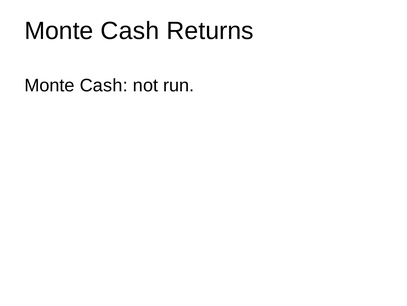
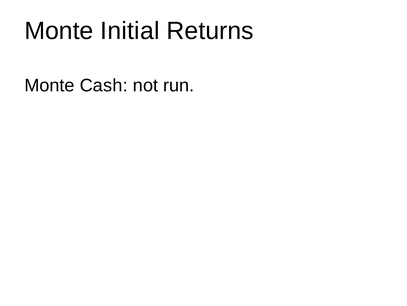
Cash at (130, 31): Cash -> Initial
